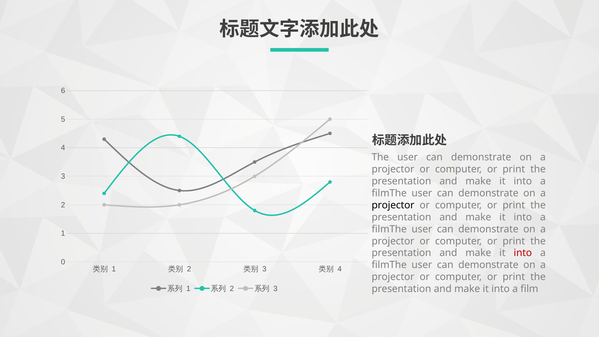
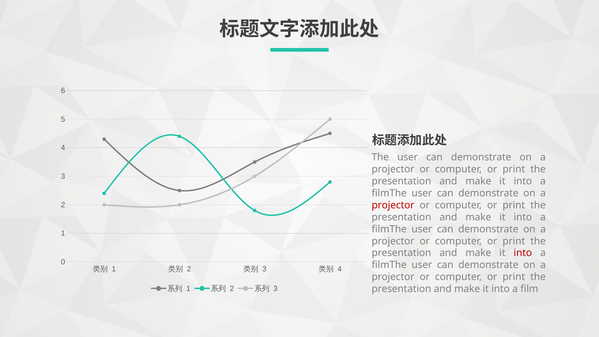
projector at (393, 205) colour: black -> red
